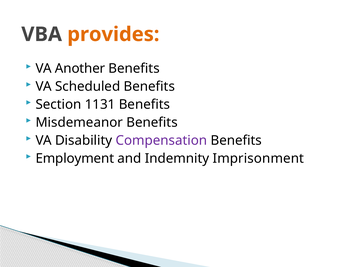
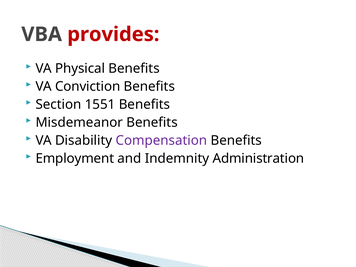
provides colour: orange -> red
Another: Another -> Physical
Scheduled: Scheduled -> Conviction
1131: 1131 -> 1551
Imprisonment: Imprisonment -> Administration
